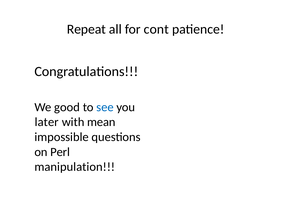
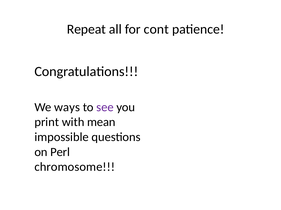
good: good -> ways
see colour: blue -> purple
later: later -> print
manipulation: manipulation -> chromosome
